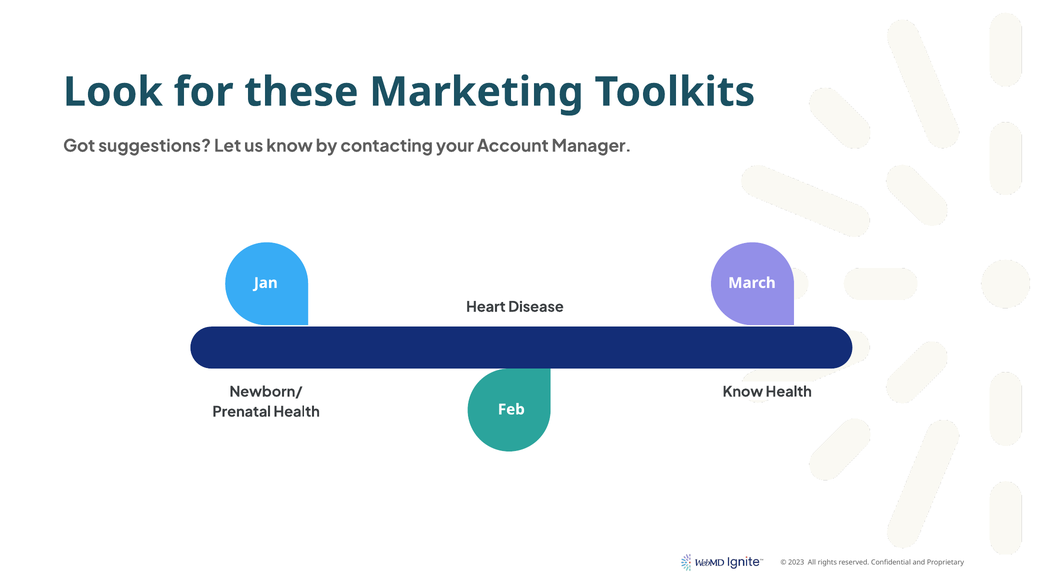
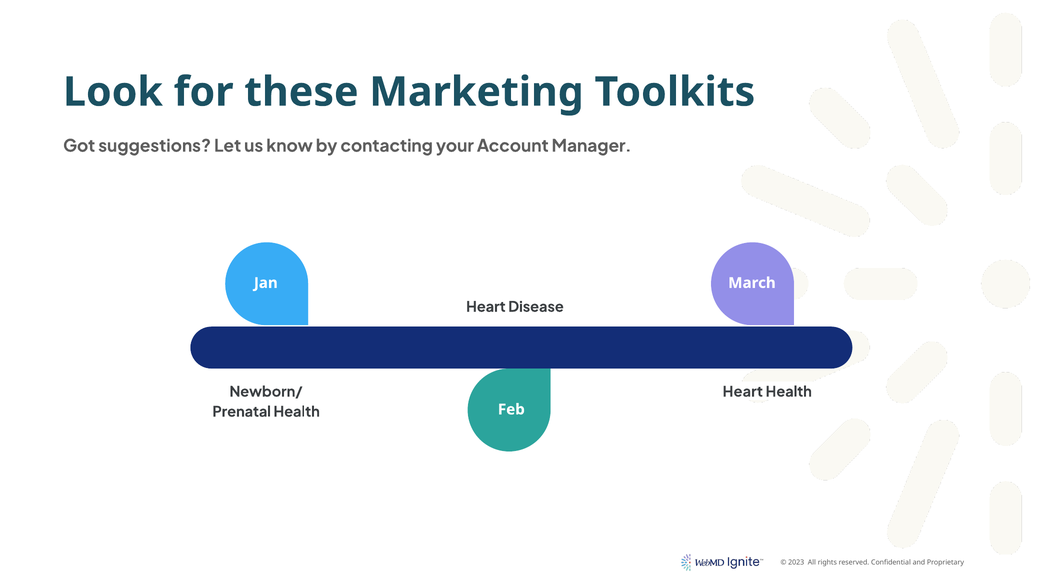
Know at (743, 392): Know -> Heart
